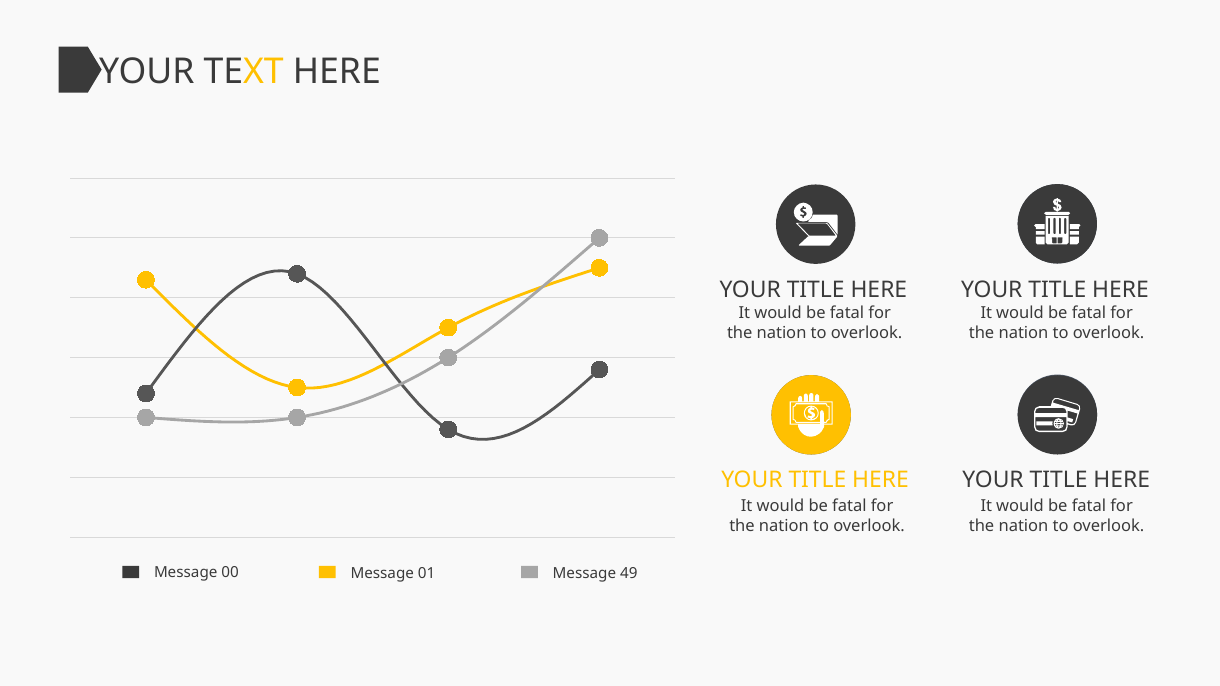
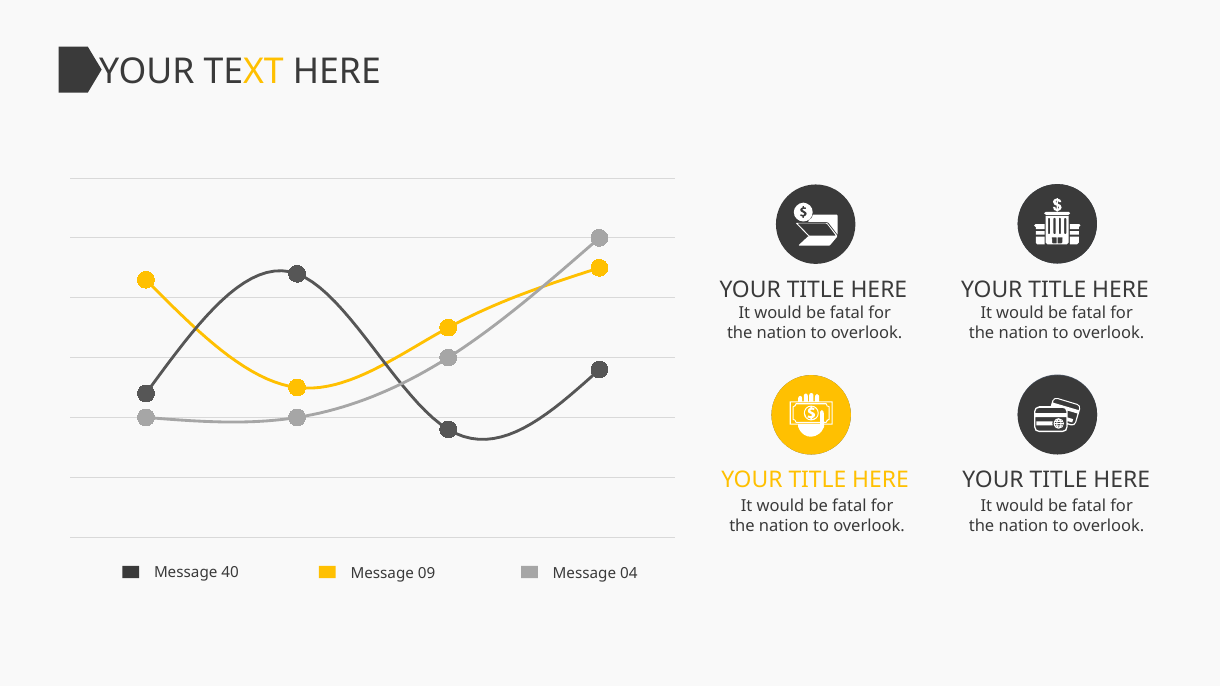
00: 00 -> 40
01: 01 -> 09
49: 49 -> 04
